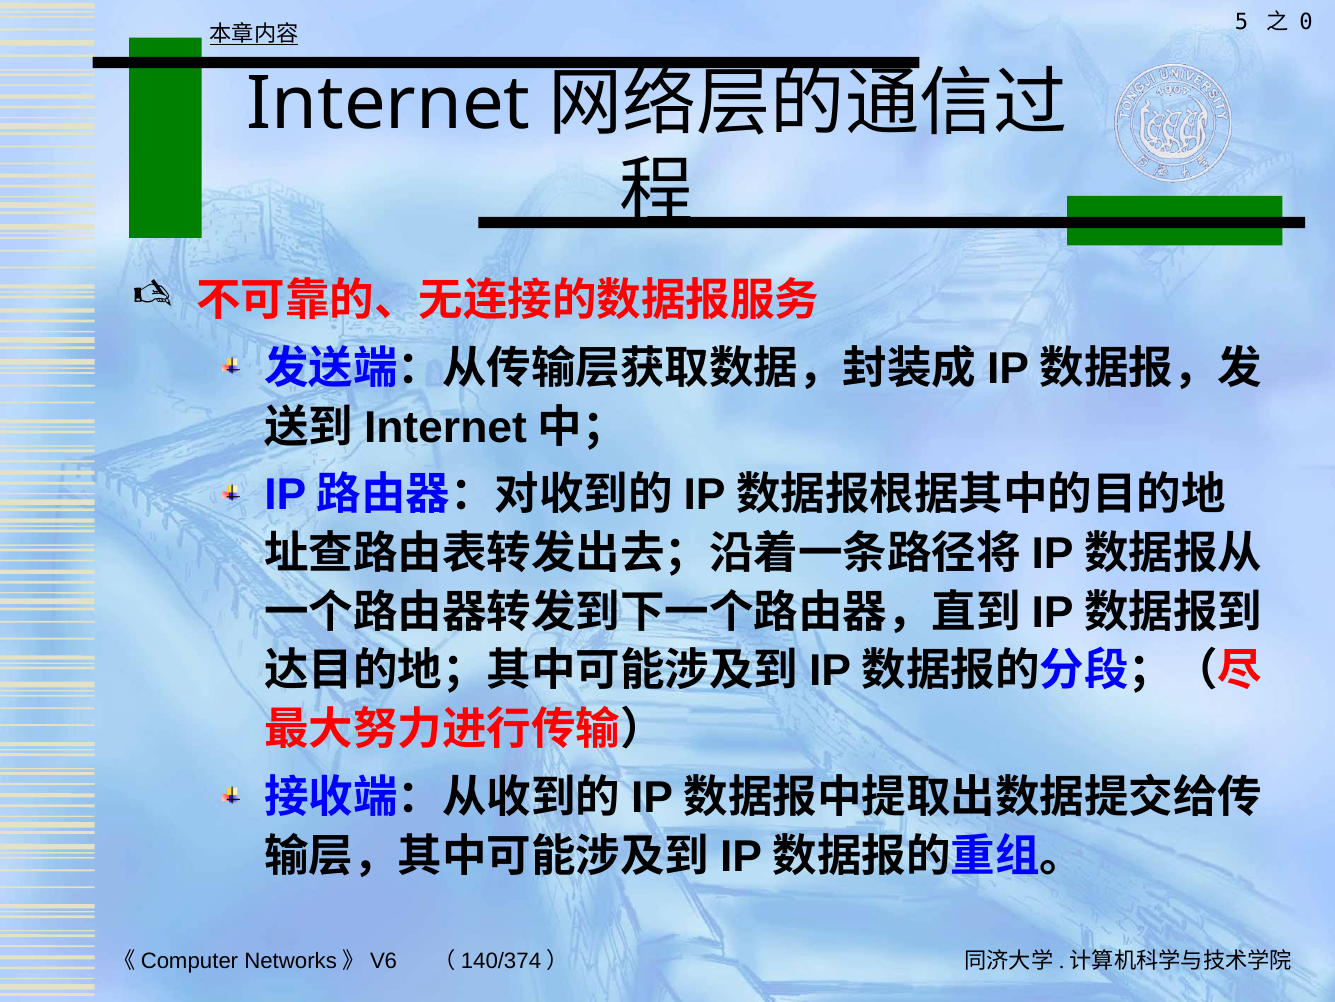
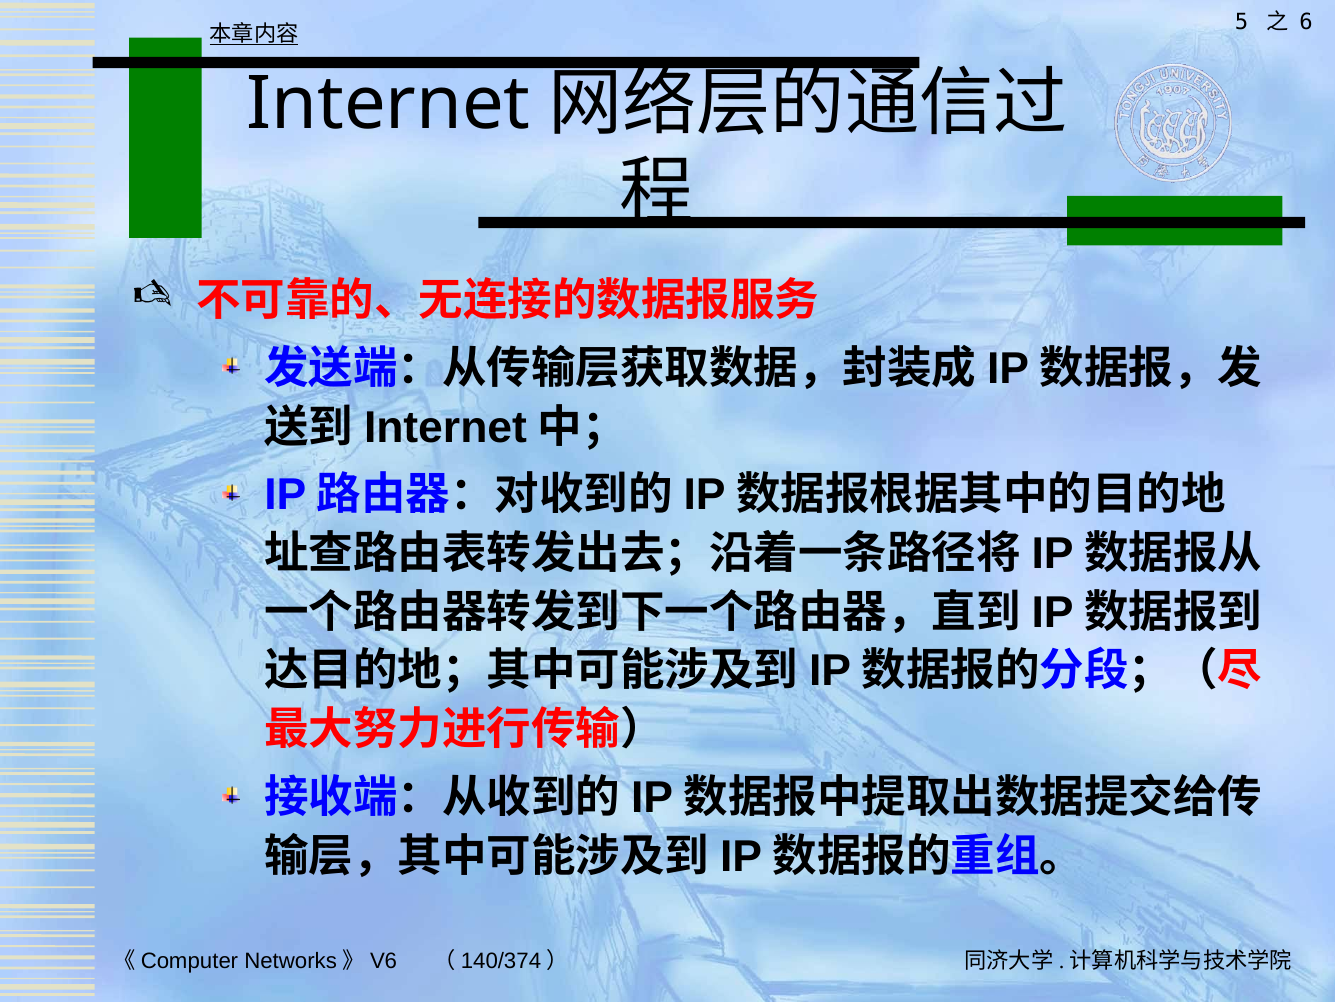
0: 0 -> 6
